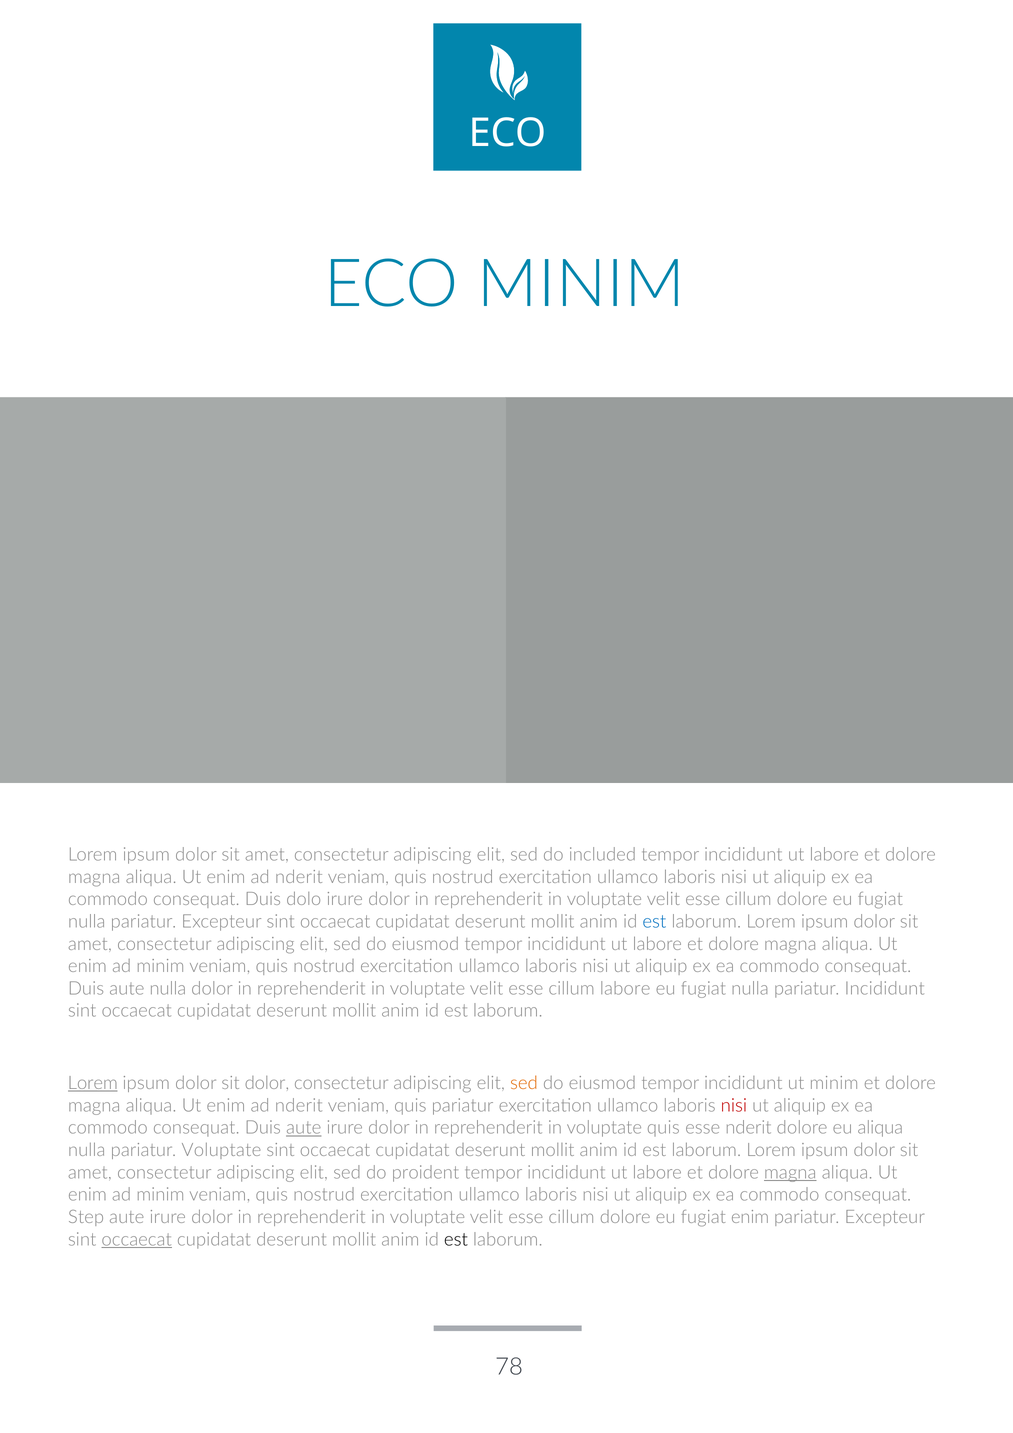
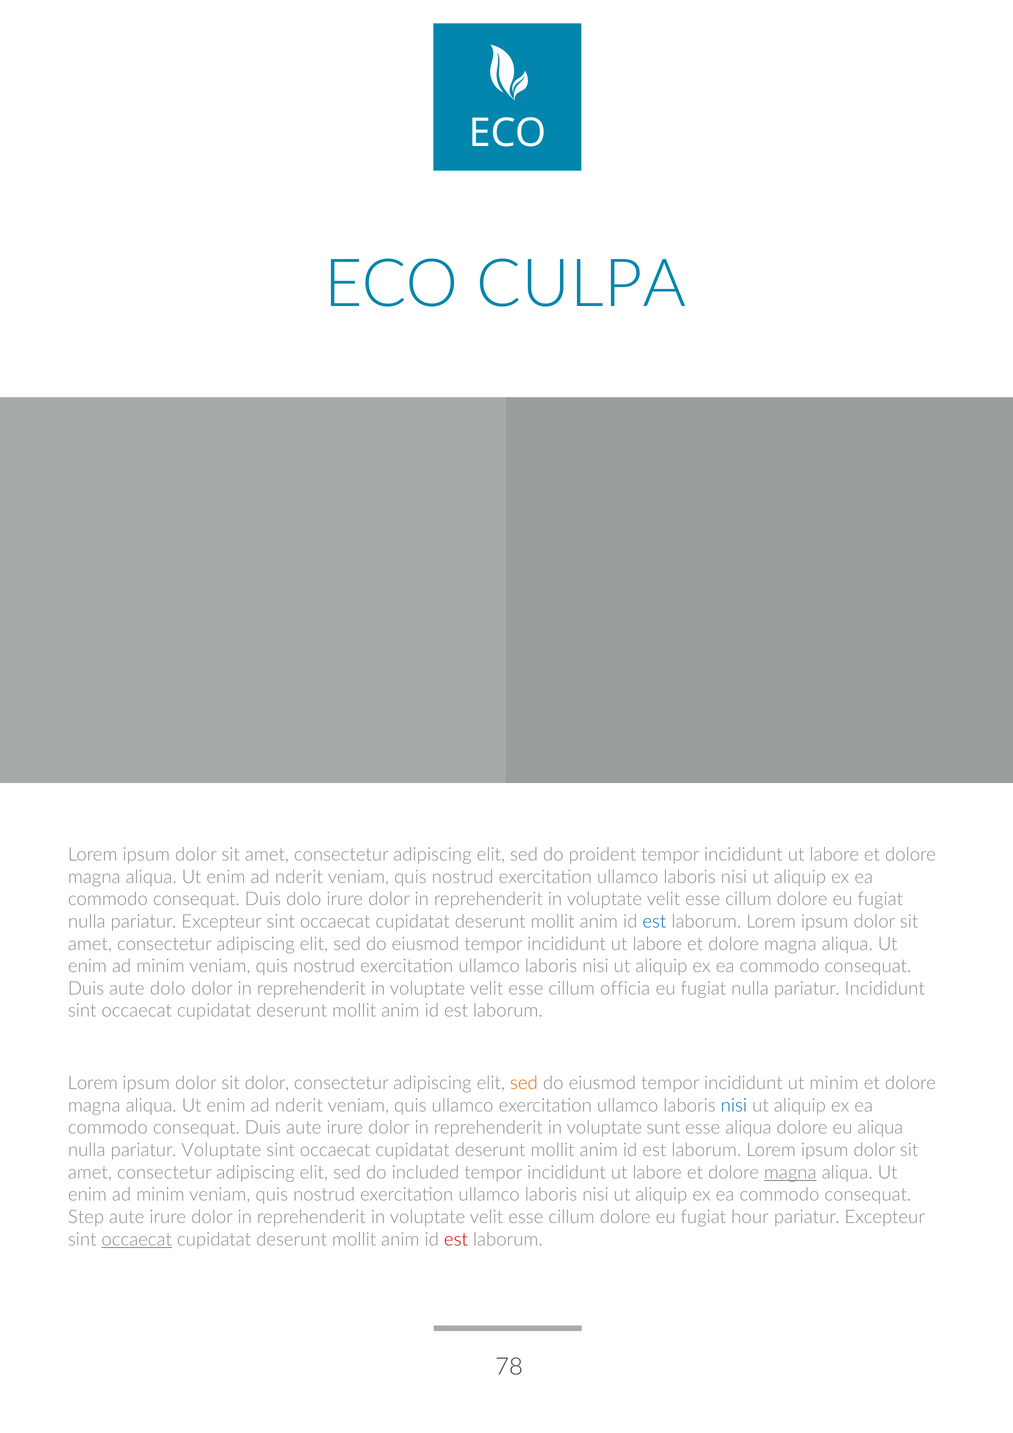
ECO MINIM: MINIM -> CULPA
included: included -> proident
aute nulla: nulla -> dolo
cillum labore: labore -> officia
Lorem at (93, 1082) underline: present -> none
quis pariatur: pariatur -> ullamco
nisi at (734, 1105) colour: red -> blue
aute at (304, 1127) underline: present -> none
voluptate quis: quis -> sunt
esse nderit: nderit -> aliqua
proident: proident -> included
fugiat enim: enim -> hour
est at (456, 1239) colour: black -> red
